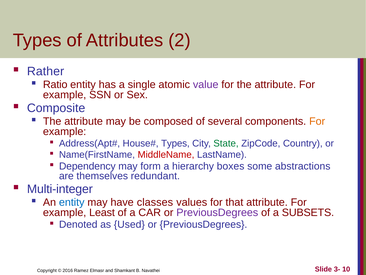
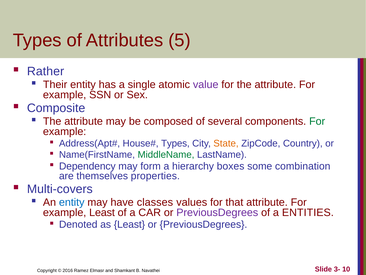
2: 2 -> 5
Ratio: Ratio -> Their
For at (317, 121) colour: orange -> green
State colour: green -> orange
MiddleName colour: red -> green
abstractions: abstractions -> combination
redundant: redundant -> properties
Multi-integer: Multi-integer -> Multi-covers
SUBSETS: SUBSETS -> ENTITIES
as Used: Used -> Least
